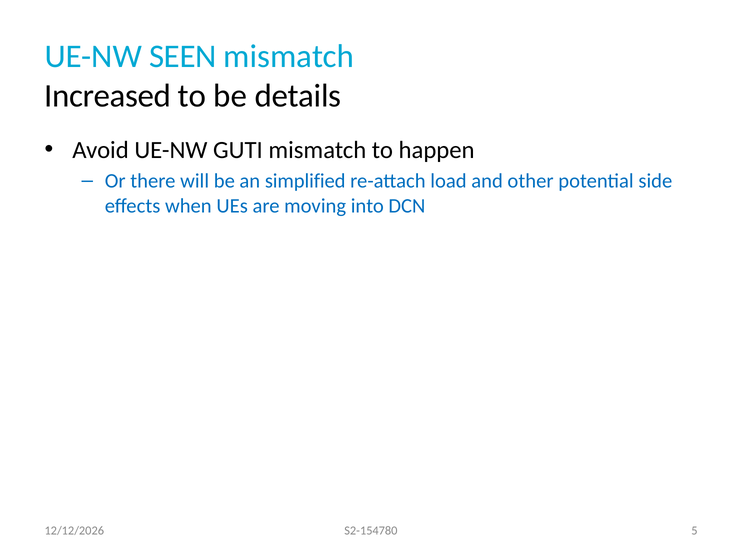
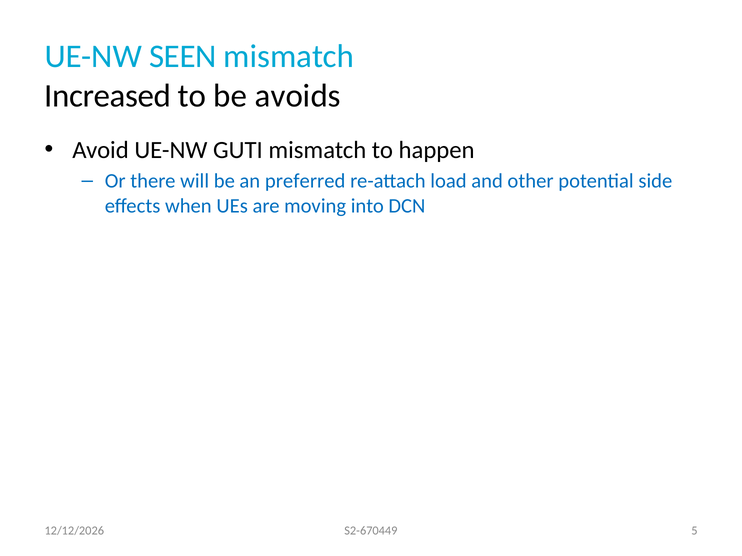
details: details -> avoids
simplified: simplified -> preferred
S2-154780: S2-154780 -> S2-670449
